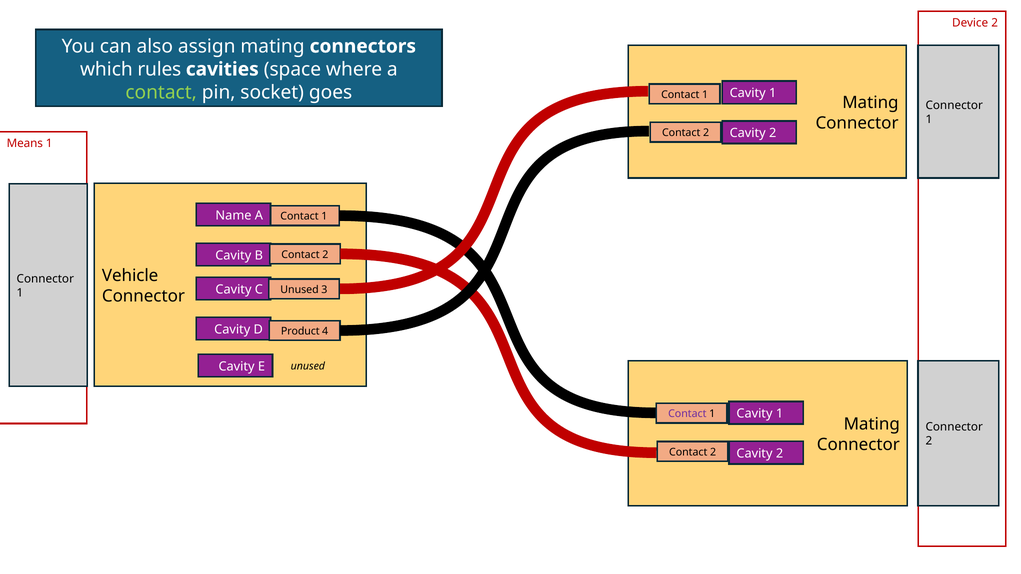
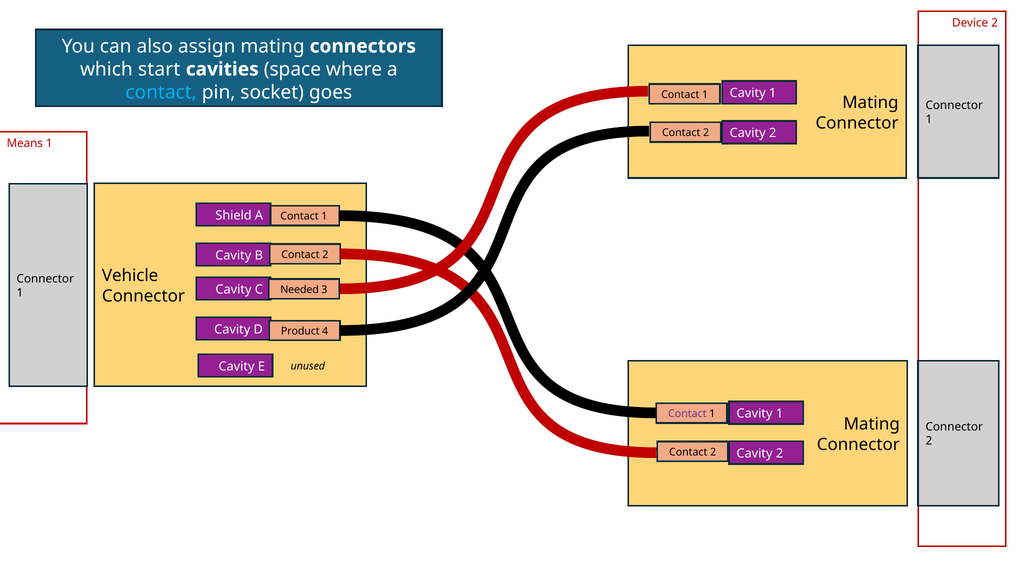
rules: rules -> start
contact at (161, 92) colour: light green -> light blue
Name: Name -> Shield
Unused at (300, 290): Unused -> Needed
